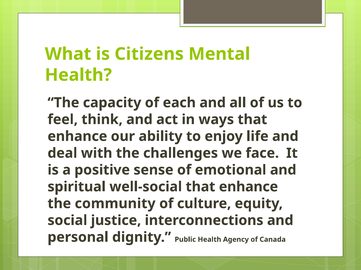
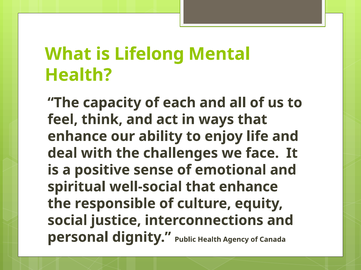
Citizens: Citizens -> Lifelong
community: community -> responsible
